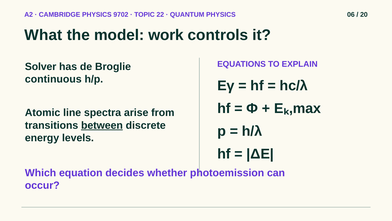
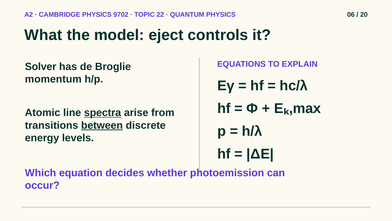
work: work -> eject
continuous: continuous -> momentum
spectra underline: none -> present
